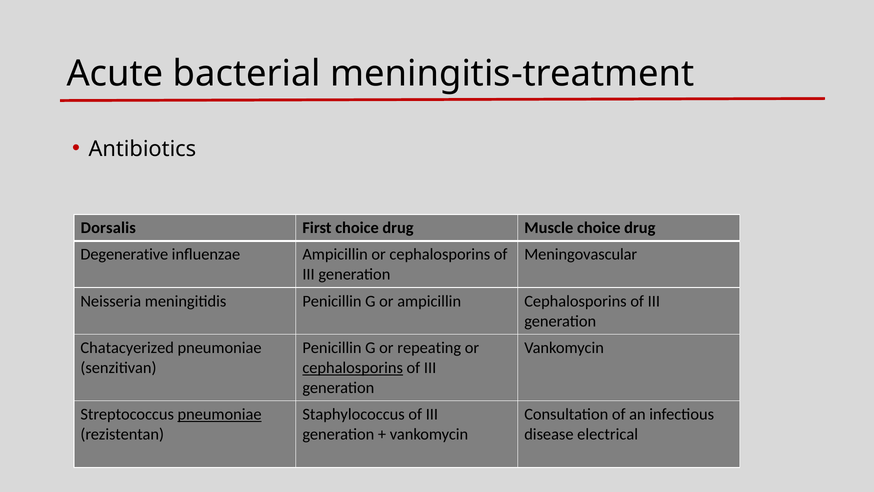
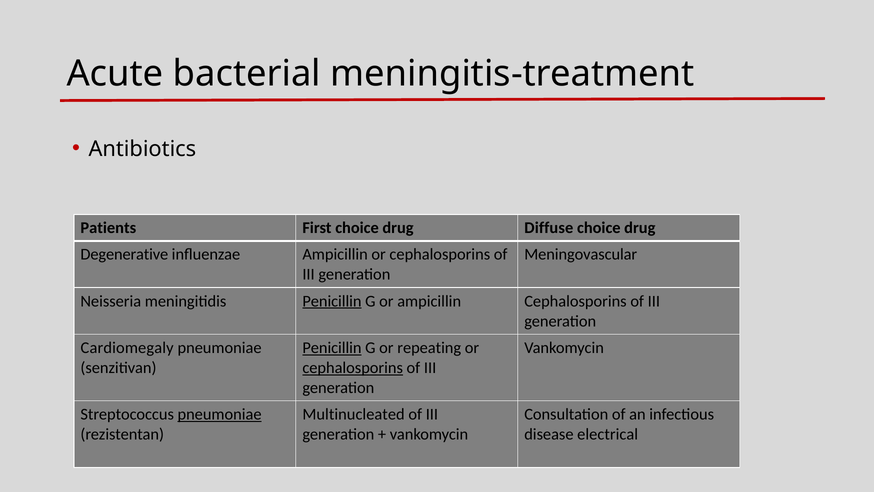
Dorsalis: Dorsalis -> Patients
Muscle: Muscle -> Diffuse
Penicillin at (332, 301) underline: none -> present
Chatacyerized: Chatacyerized -> Cardiomegaly
Penicillin at (332, 347) underline: none -> present
Staphylococcus: Staphylococcus -> Multinucleated
